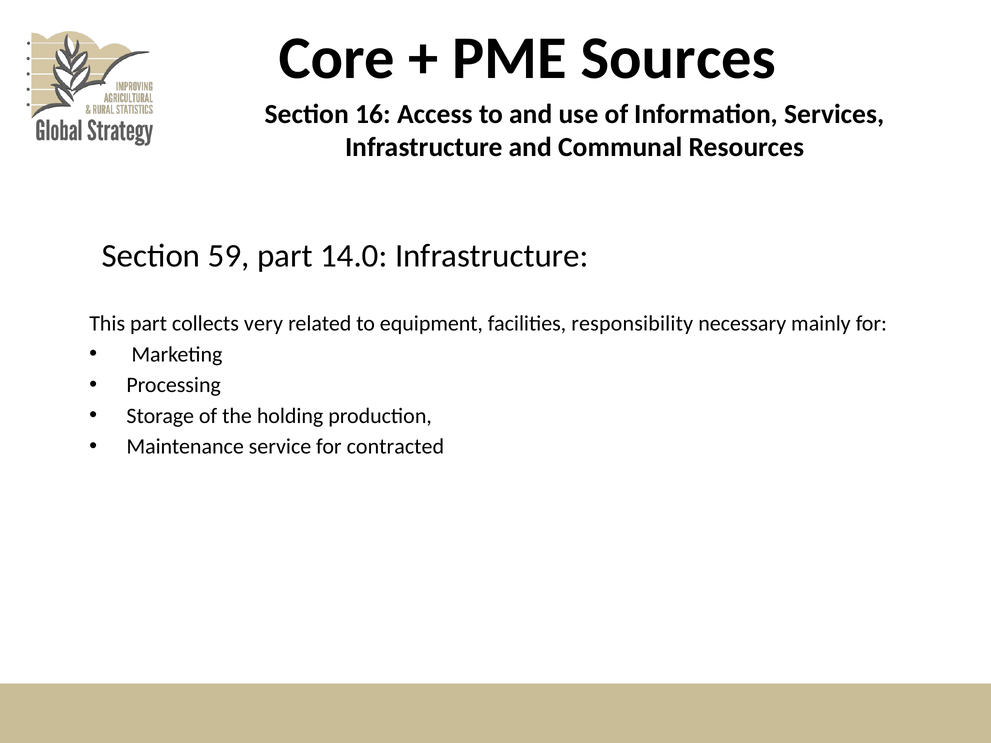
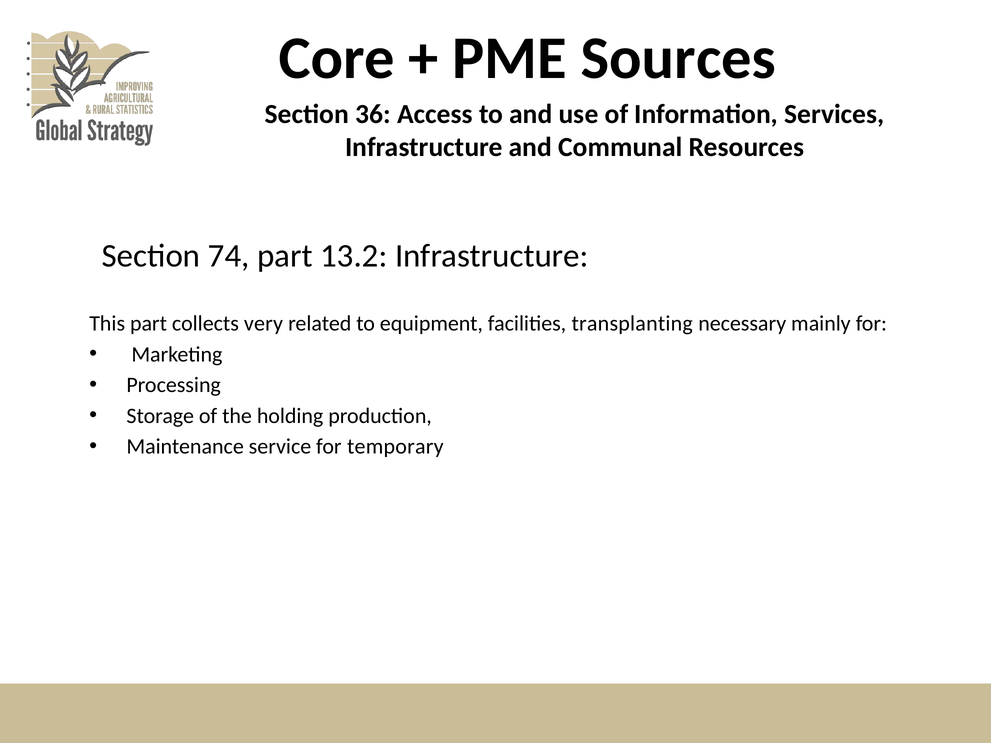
16: 16 -> 36
59: 59 -> 74
14.0: 14.0 -> 13.2
responsibility: responsibility -> transplanting
contracted: contracted -> temporary
